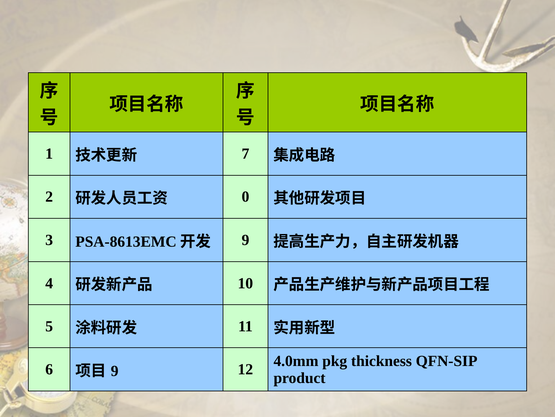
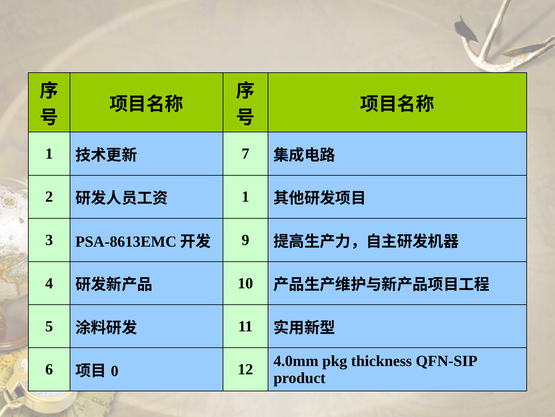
0 at (245, 197): 0 -> 1
9 at (115, 370): 9 -> 0
